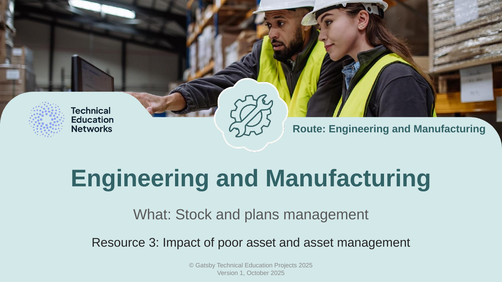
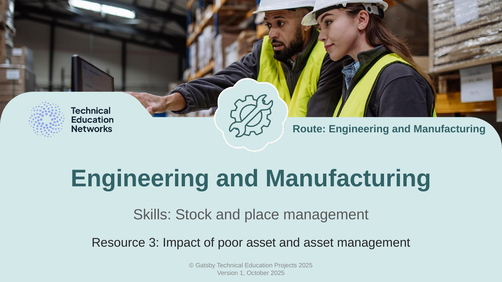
What: What -> Skills
plans: plans -> place
